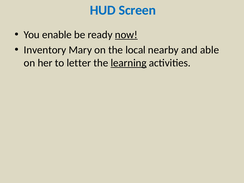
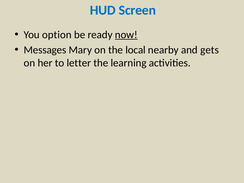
enable: enable -> option
Inventory: Inventory -> Messages
able: able -> gets
learning underline: present -> none
